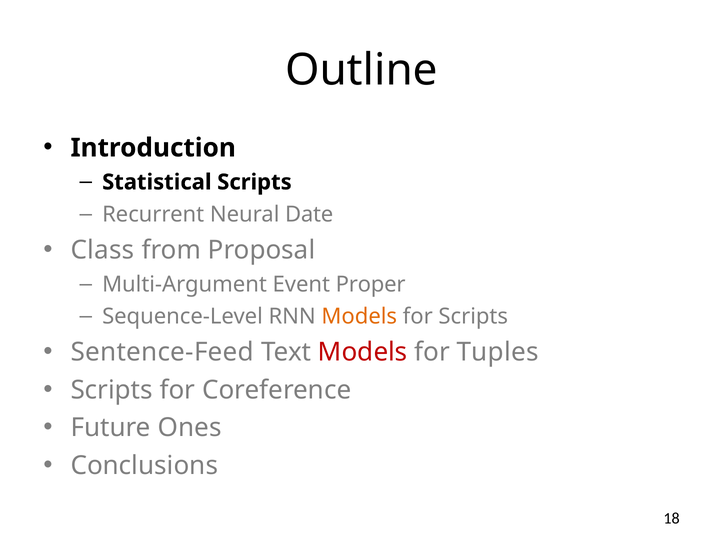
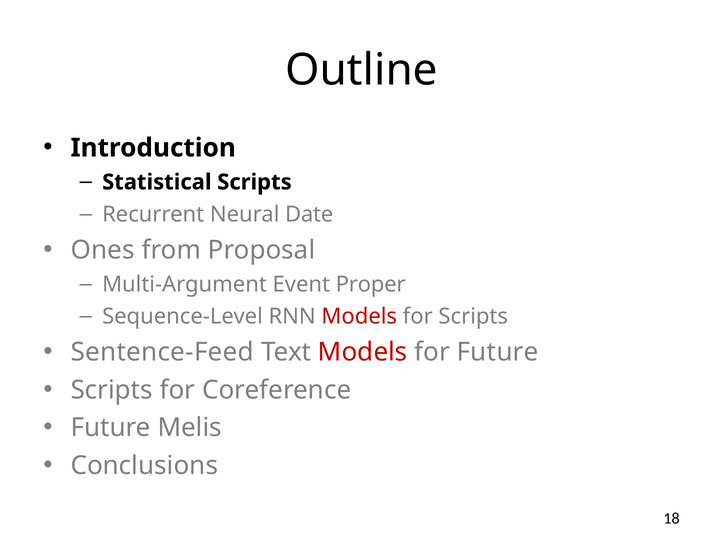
Class: Class -> Ones
Models at (359, 316) colour: orange -> red
for Tuples: Tuples -> Future
Ones: Ones -> Melis
